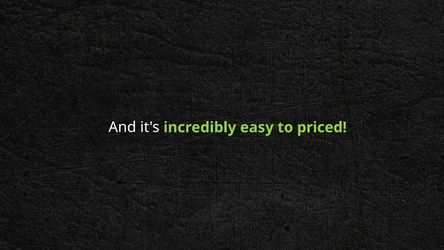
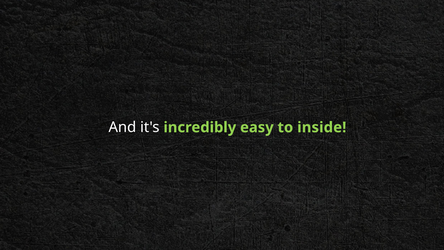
priced: priced -> inside
